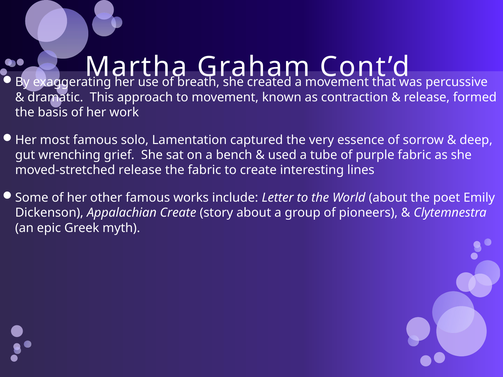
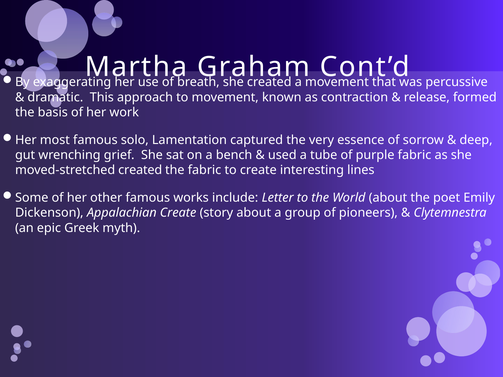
moved-stretched release: release -> created
